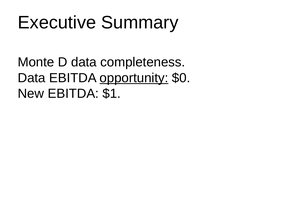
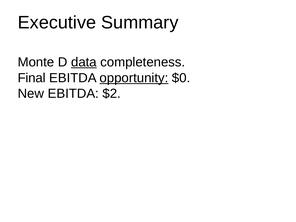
data at (84, 62) underline: none -> present
Data at (32, 78): Data -> Final
$1: $1 -> $2
